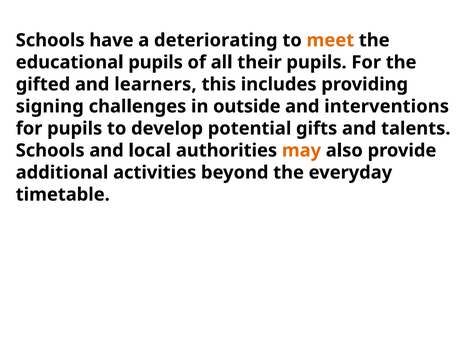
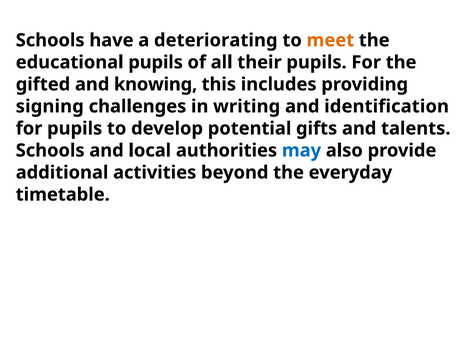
learners: learners -> knowing
outside: outside -> writing
interventions: interventions -> identification
may colour: orange -> blue
